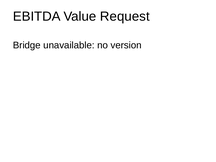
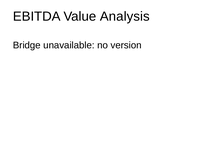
Request: Request -> Analysis
